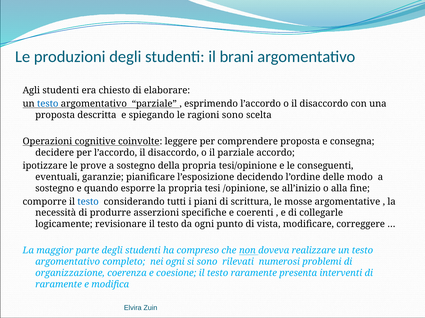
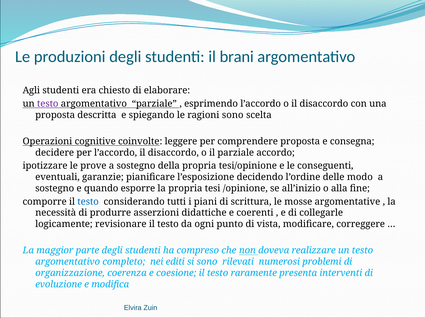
testo at (48, 104) colour: blue -> purple
specifiche: specifiche -> didattiche
nei ogni: ogni -> editi
raramente at (59, 285): raramente -> evoluzione
